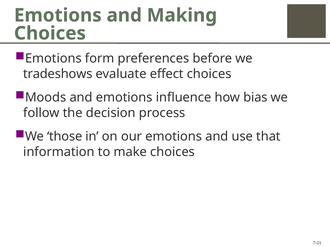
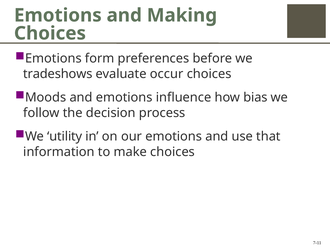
effect: effect -> occur
those: those -> utility
